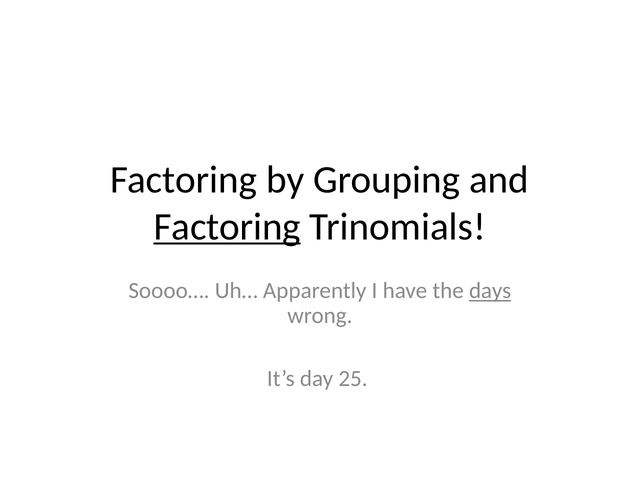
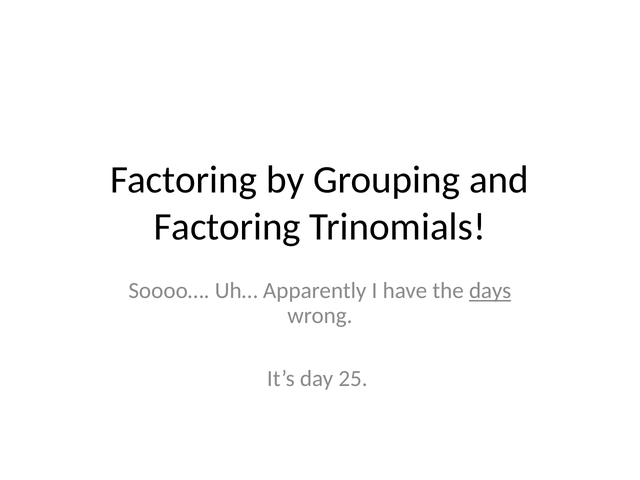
Factoring at (227, 227) underline: present -> none
